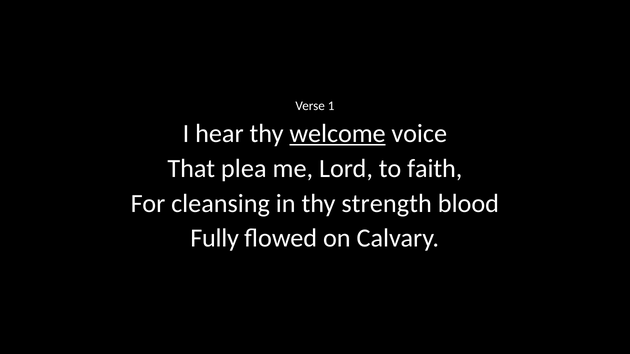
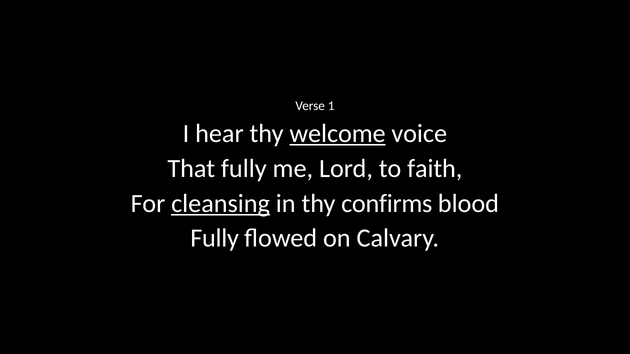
That plea: plea -> fully
cleansing underline: none -> present
strength: strength -> confirms
